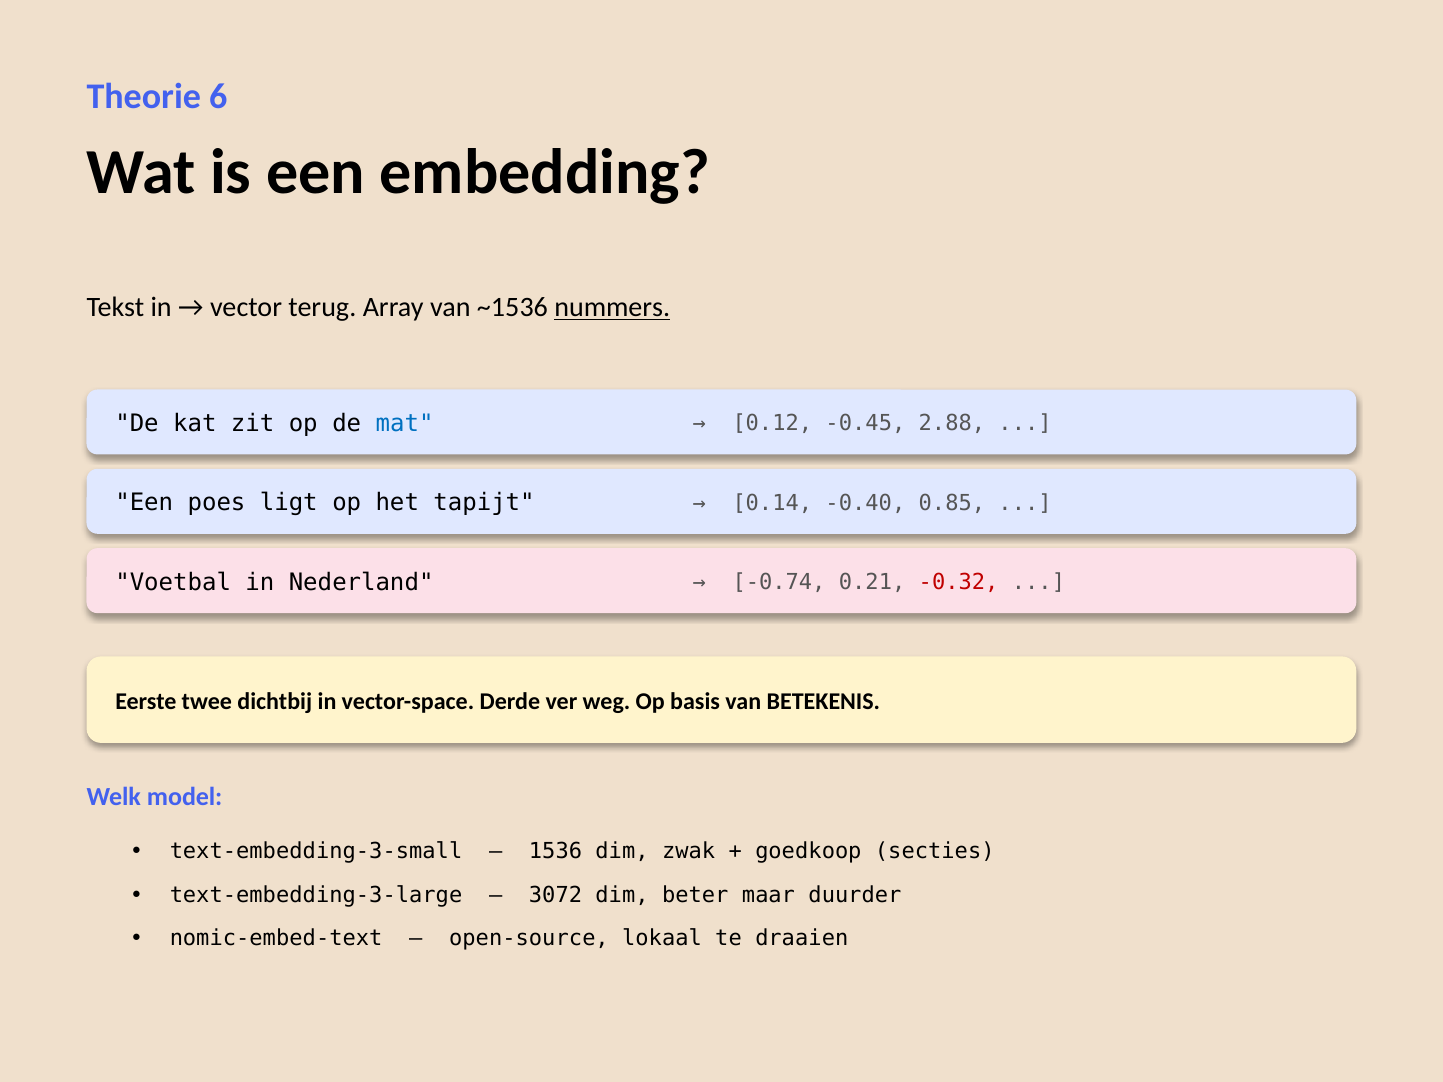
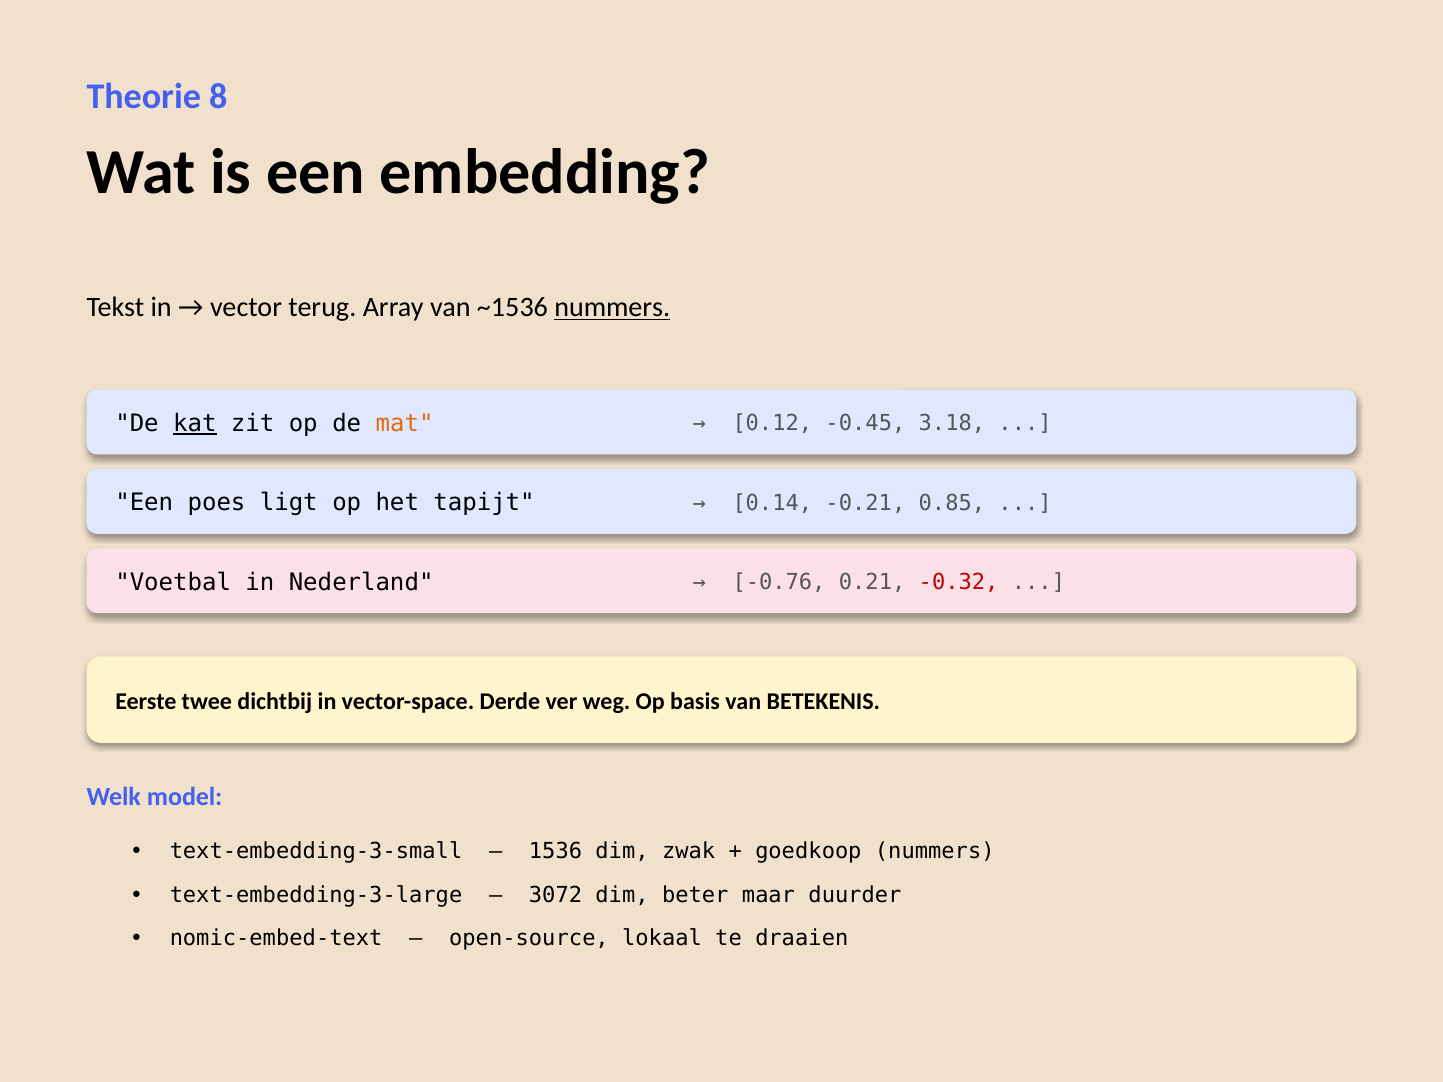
6: 6 -> 8
kat underline: none -> present
mat colour: blue -> orange
2.88: 2.88 -> 3.18
-0.40: -0.40 -> -0.21
-0.74: -0.74 -> -0.76
goedkoop secties: secties -> nummers
